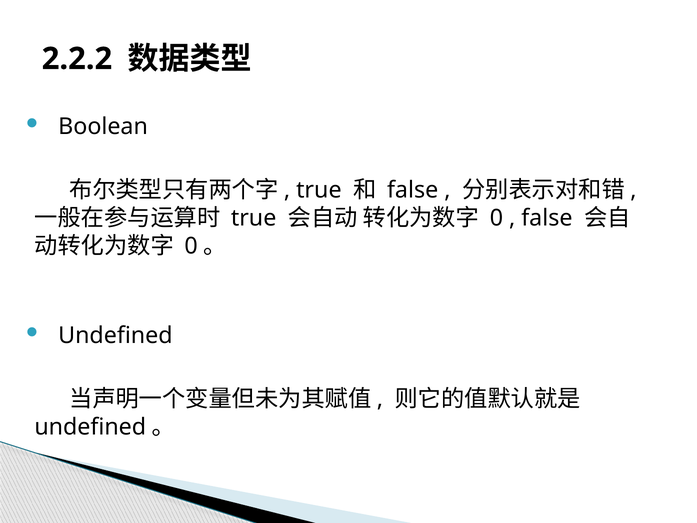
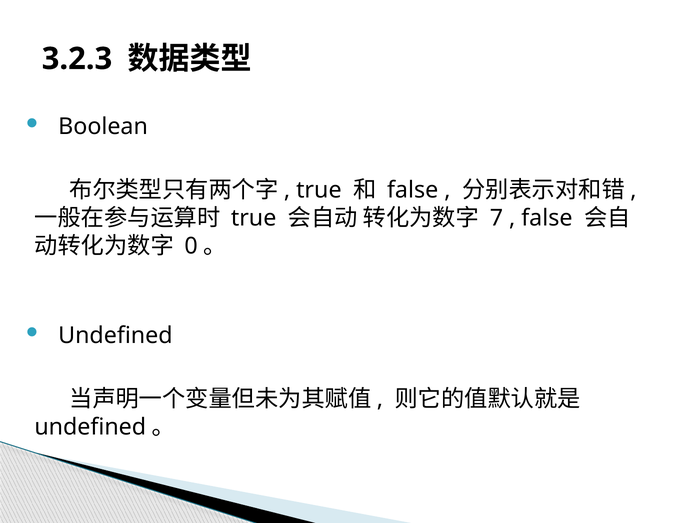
2.2.2: 2.2.2 -> 3.2.3
0 at (496, 218): 0 -> 7
